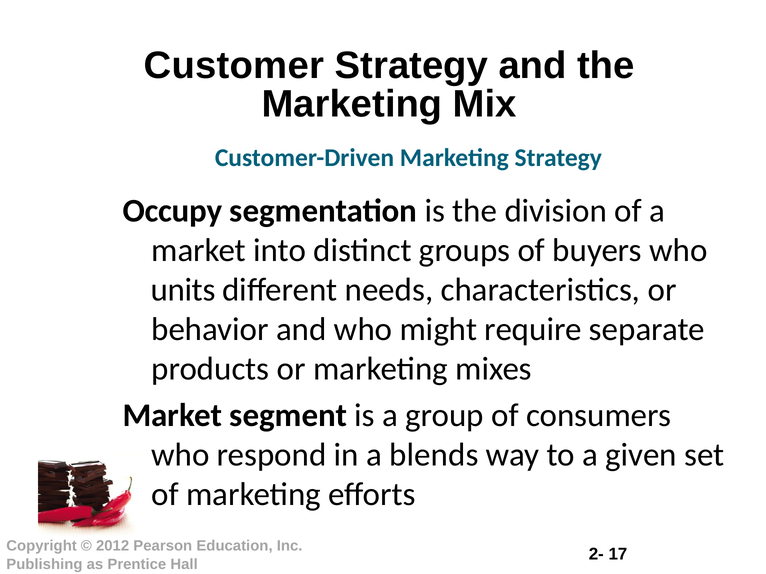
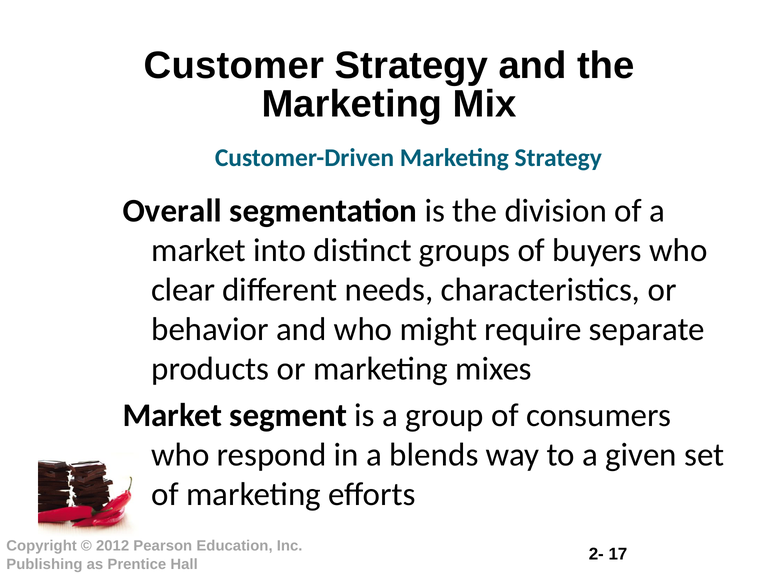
Occupy: Occupy -> Overall
units: units -> clear
